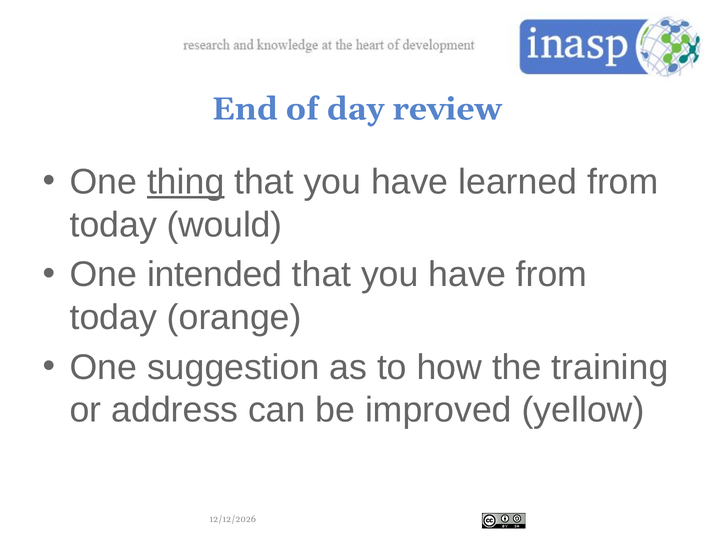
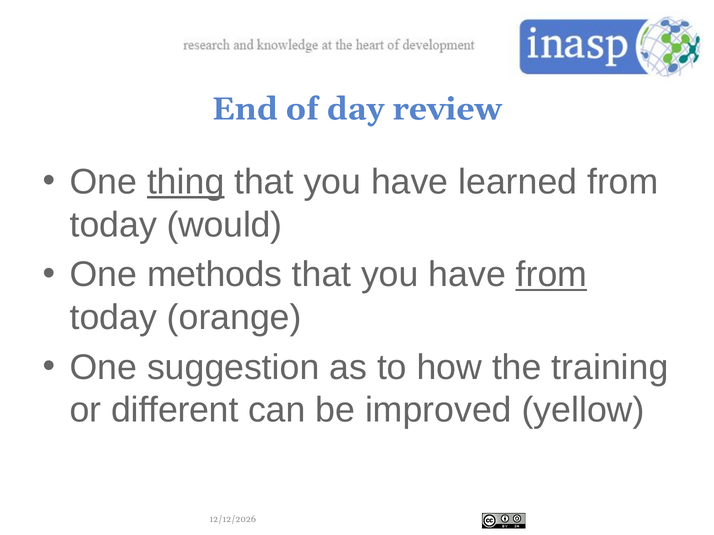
intended: intended -> methods
from at (551, 275) underline: none -> present
address: address -> different
